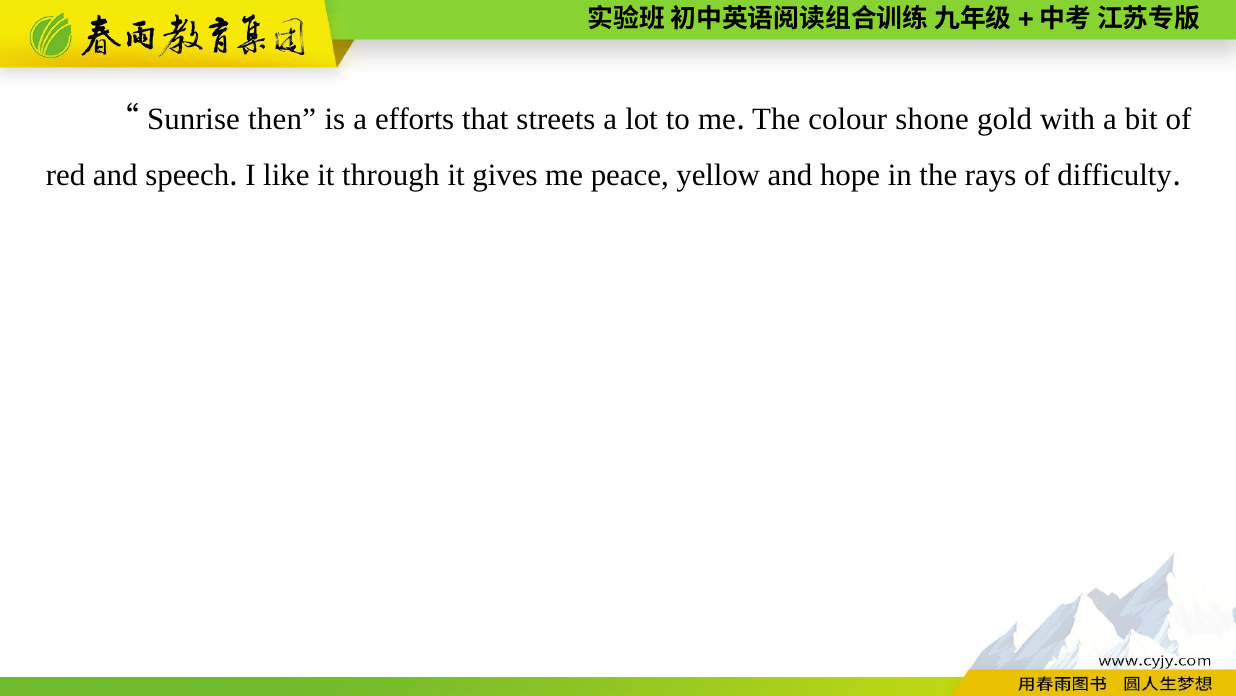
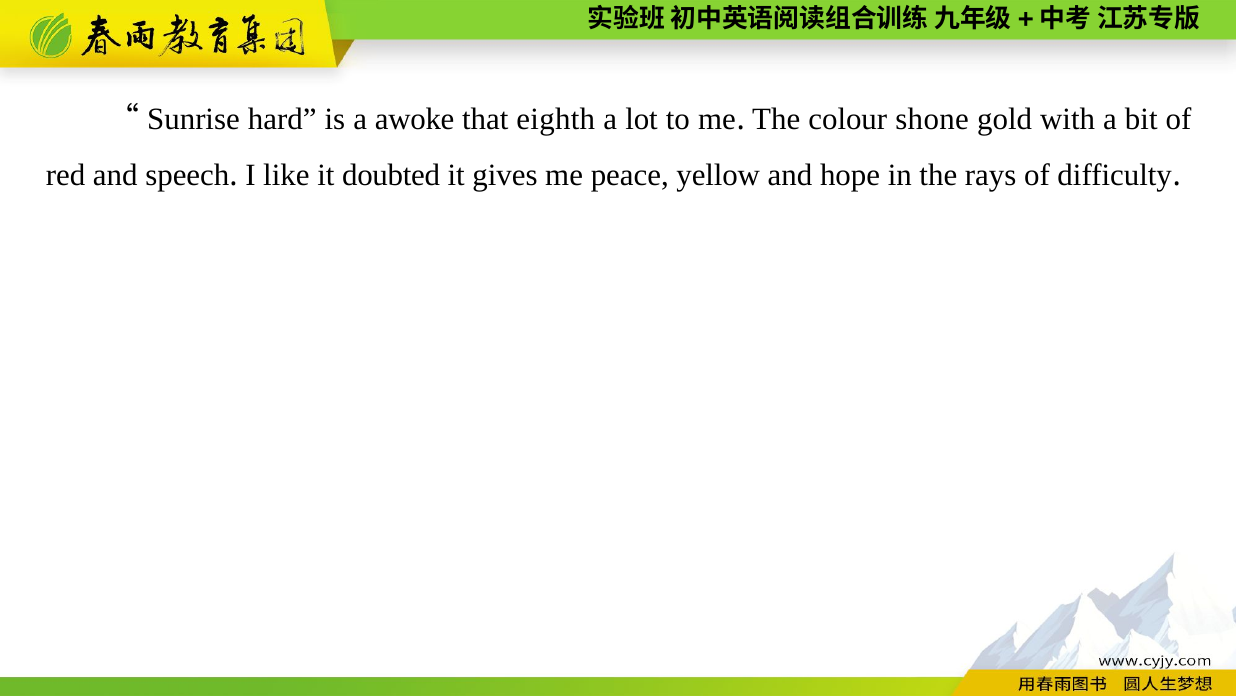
then: then -> hard
efforts: efforts -> awoke
streets: streets -> eighth
through: through -> doubted
